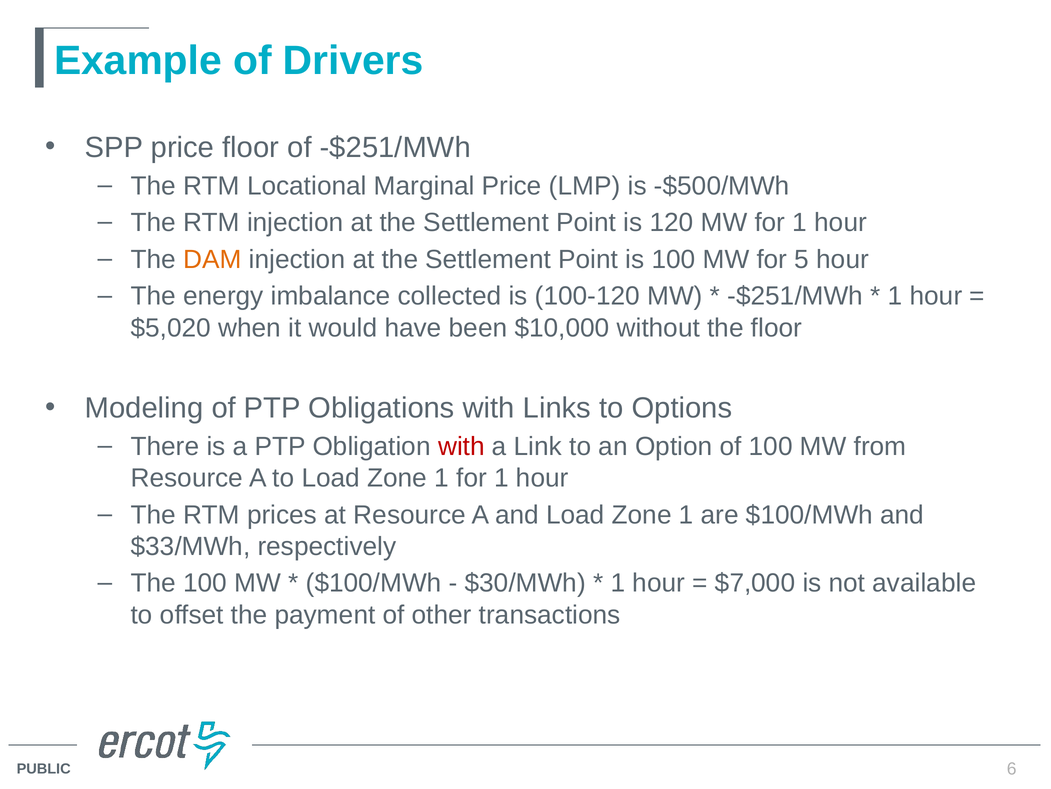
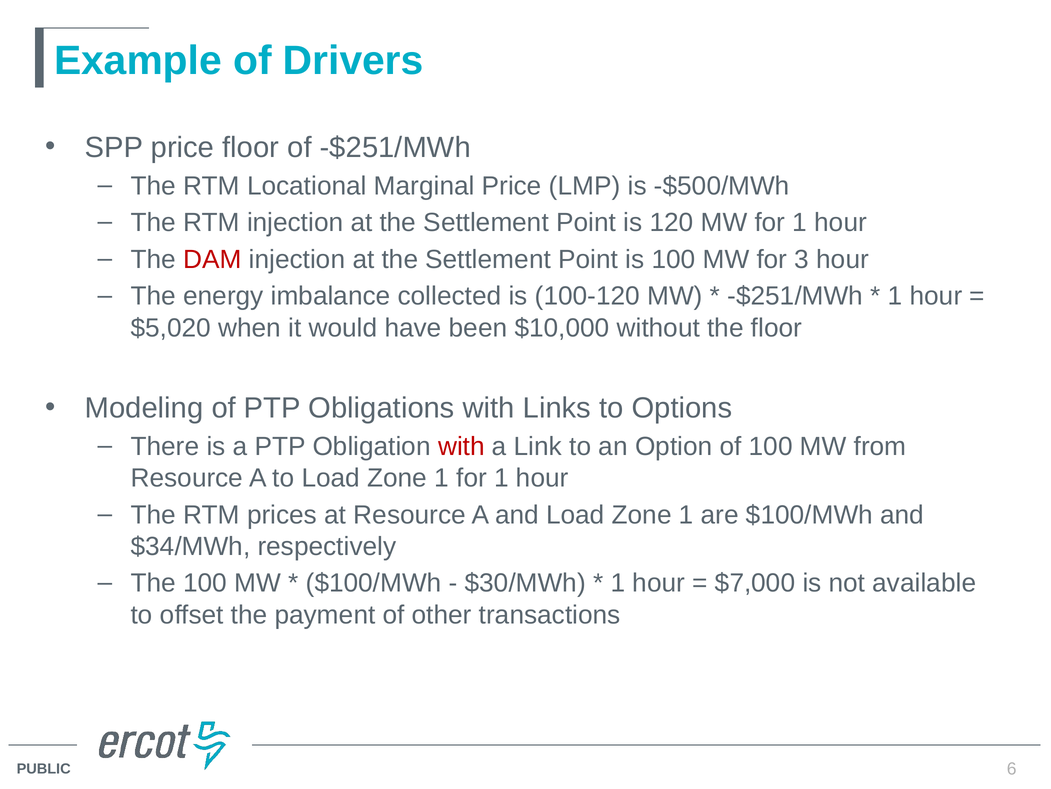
DAM colour: orange -> red
5: 5 -> 3
$33/MWh: $33/MWh -> $34/MWh
